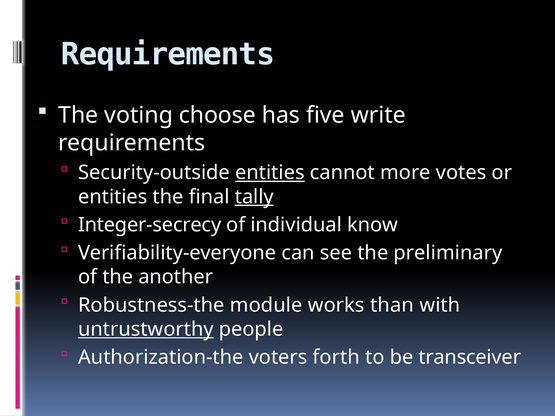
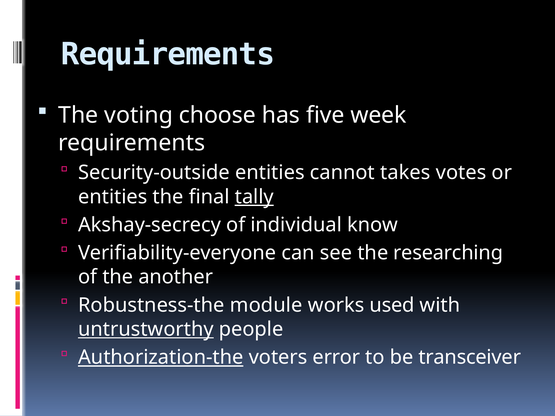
write: write -> week
entities at (270, 173) underline: present -> none
more: more -> takes
Integer-secrecy: Integer-secrecy -> Akshay-secrecy
preliminary: preliminary -> researching
than: than -> used
Authorization-the underline: none -> present
forth: forth -> error
